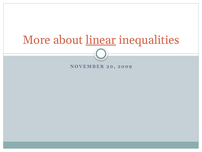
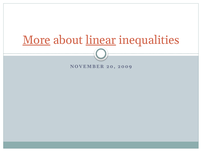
More underline: none -> present
